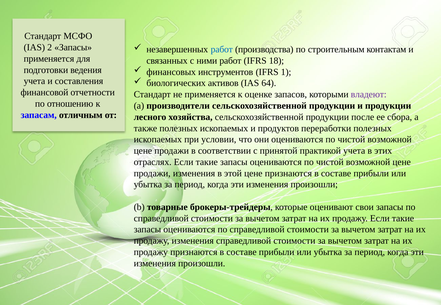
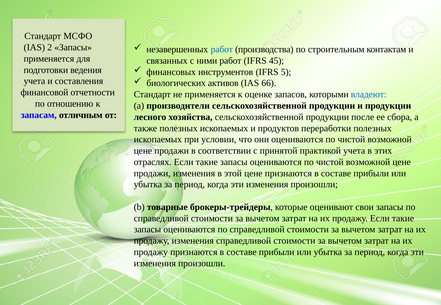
18: 18 -> 45
1: 1 -> 5
64: 64 -> 66
владеют colour: purple -> blue
